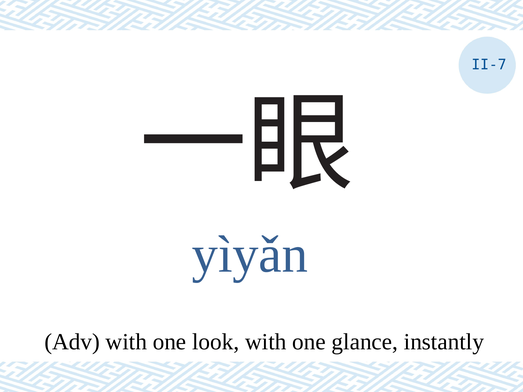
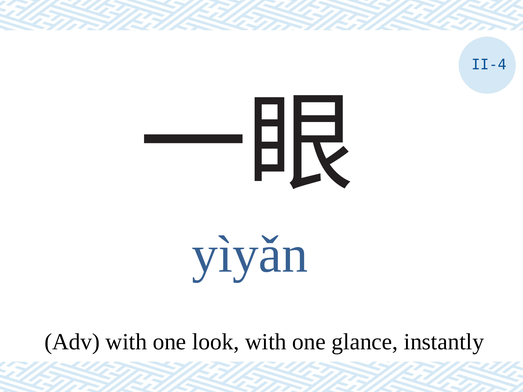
II-7: II-7 -> II-4
